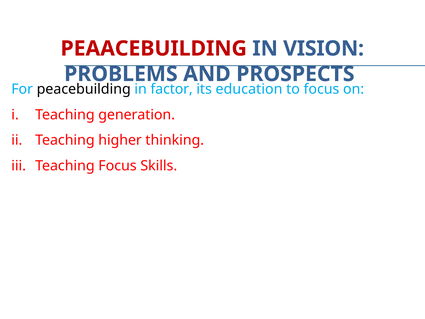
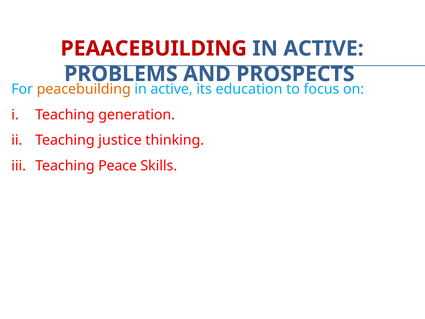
VISION at (324, 49): VISION -> ACTIVE
peacebuilding colour: black -> orange
factor at (172, 89): factor -> active
higher: higher -> justice
Teaching Focus: Focus -> Peace
